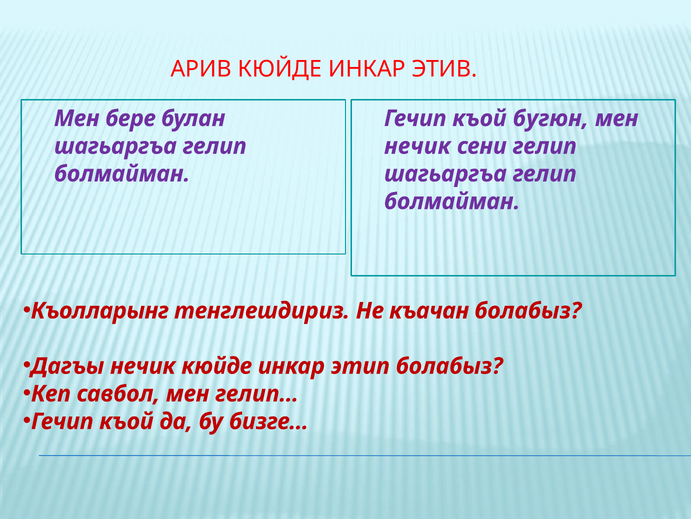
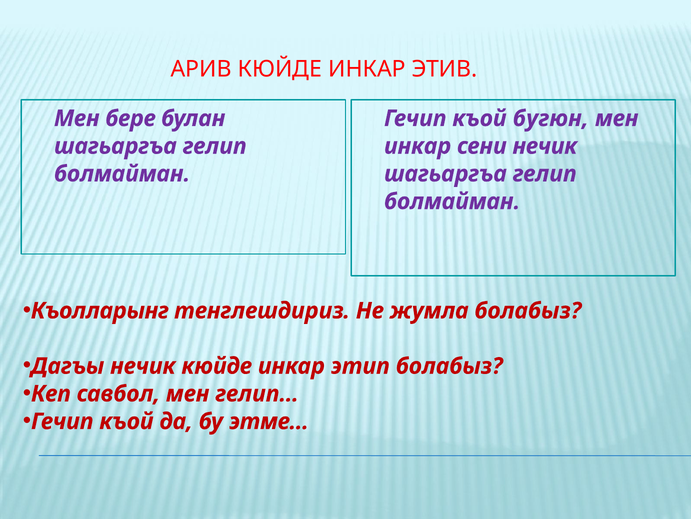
нечик at (417, 146): нечик -> инкар
сени гелип: гелип -> нечик
къачан: къачан -> жумла
бизге…: бизге… -> этме…
